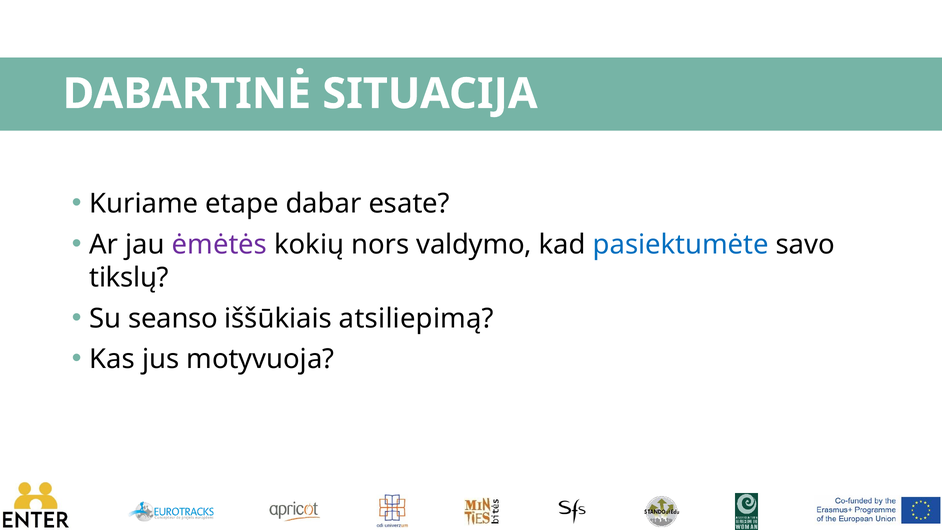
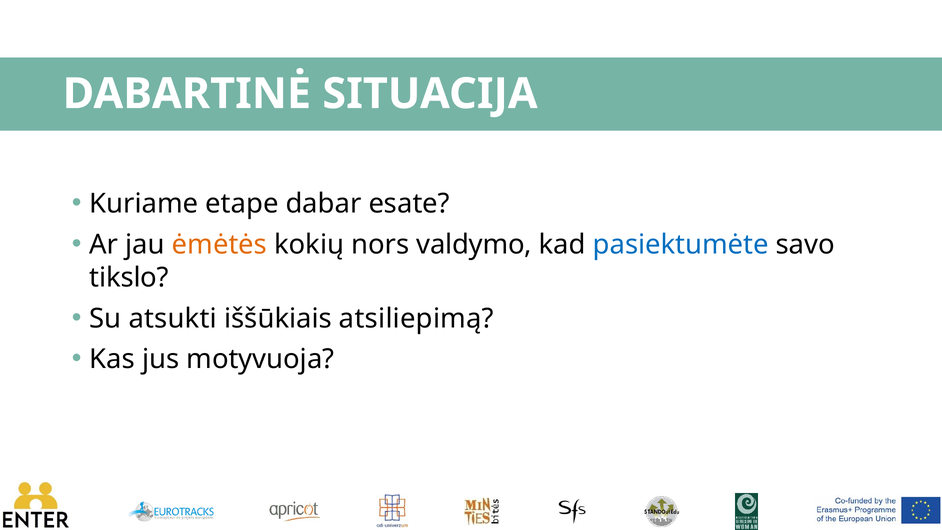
ėmėtės colour: purple -> orange
tikslų: tikslų -> tikslo
seanso: seanso -> atsukti
